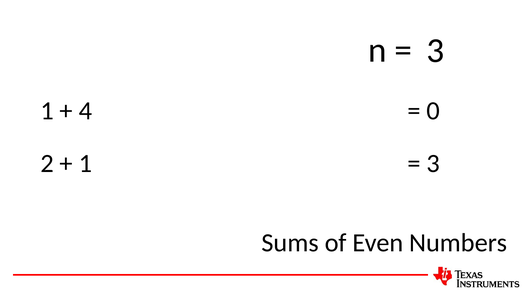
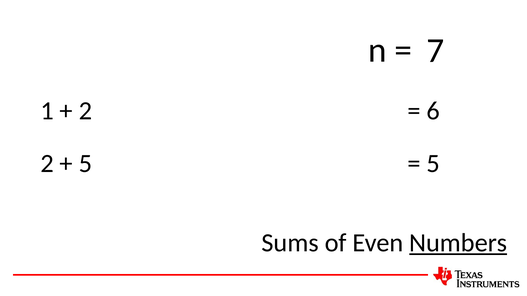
3 at (435, 51): 3 -> 7
4 at (85, 111): 4 -> 2
0: 0 -> 6
1 at (85, 164): 1 -> 5
3 at (433, 164): 3 -> 5
Numbers underline: none -> present
